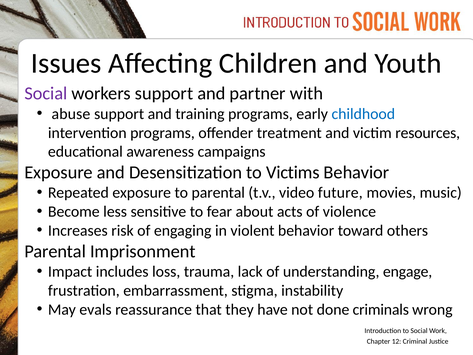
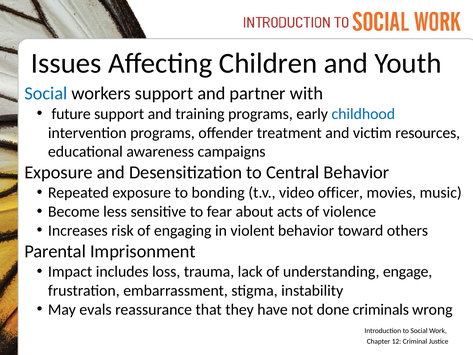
Social at (46, 93) colour: purple -> blue
abuse: abuse -> future
Victims: Victims -> Central
to parental: parental -> bonding
future: future -> officer
